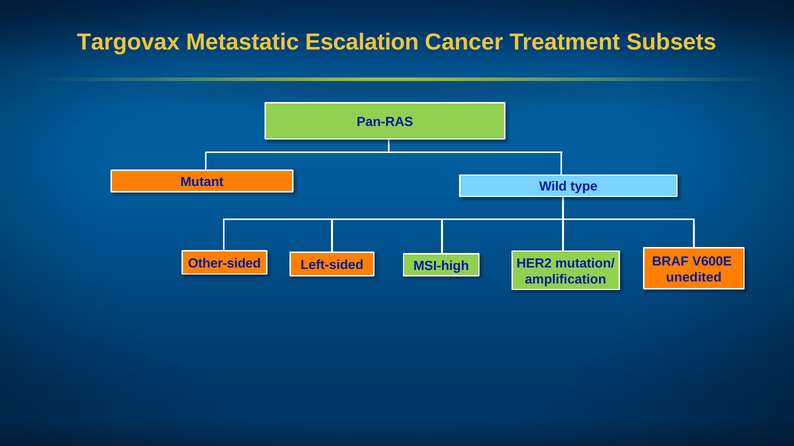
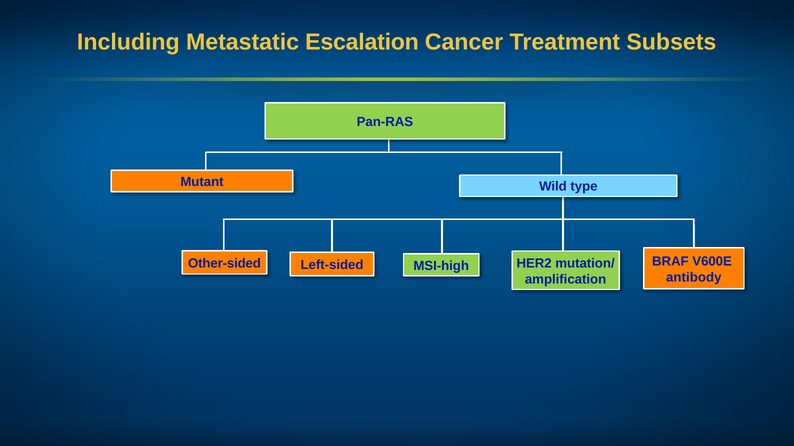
Targovax: Targovax -> Including
unedited: unedited -> antibody
